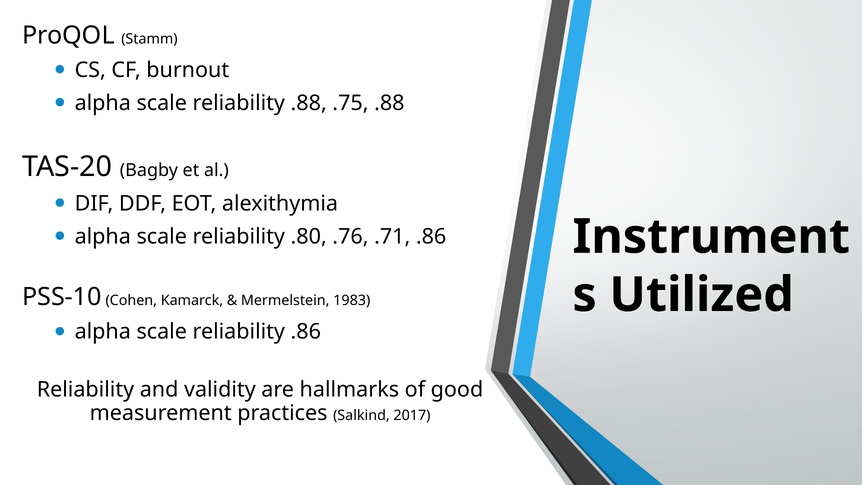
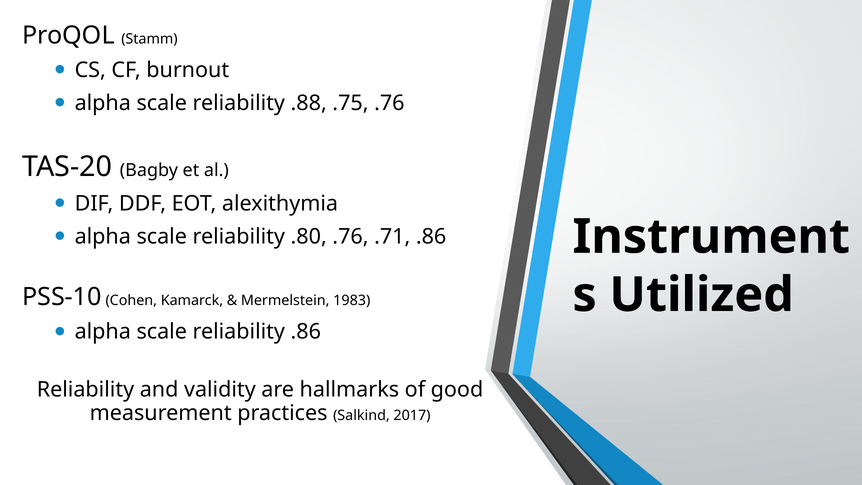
.75 .88: .88 -> .76
